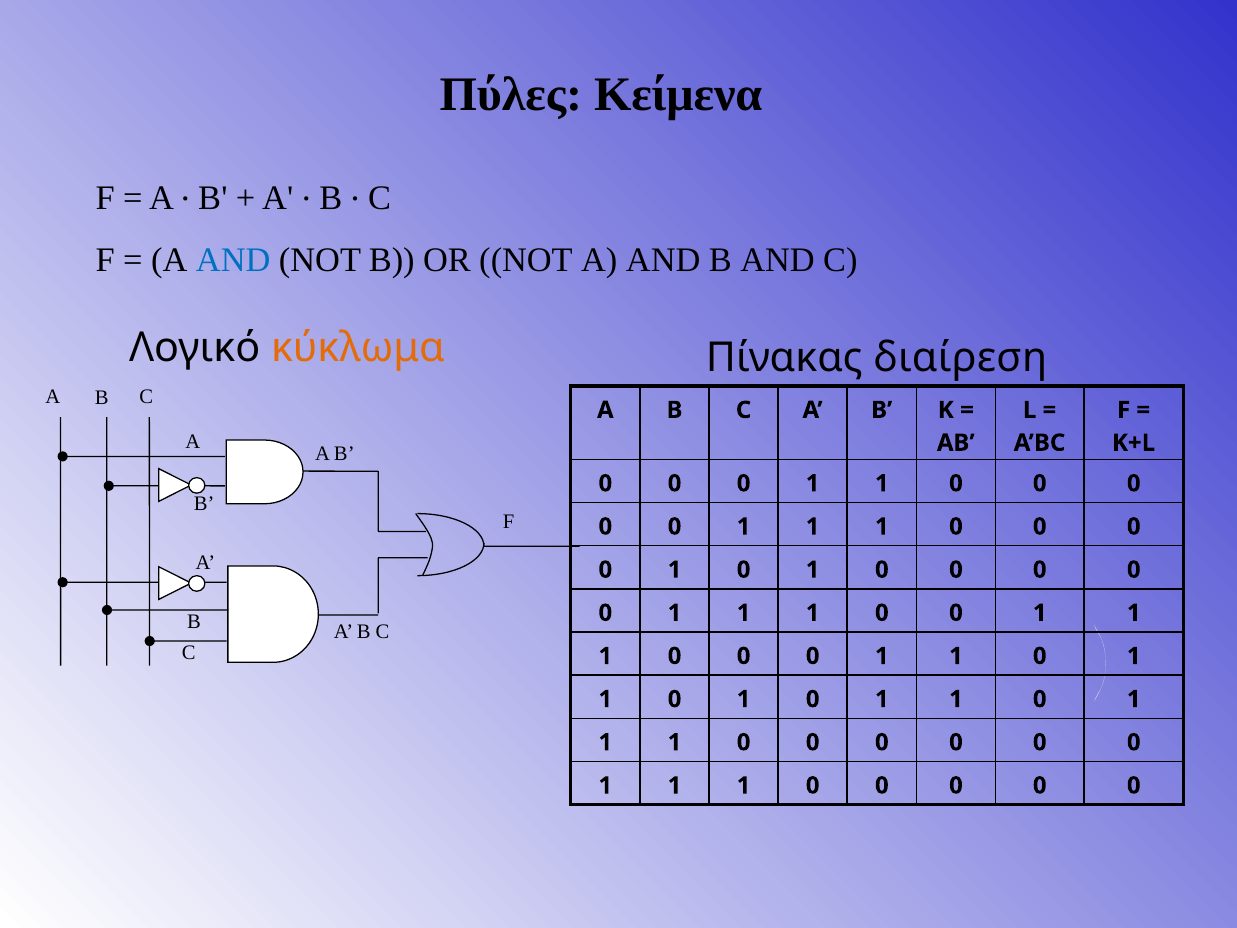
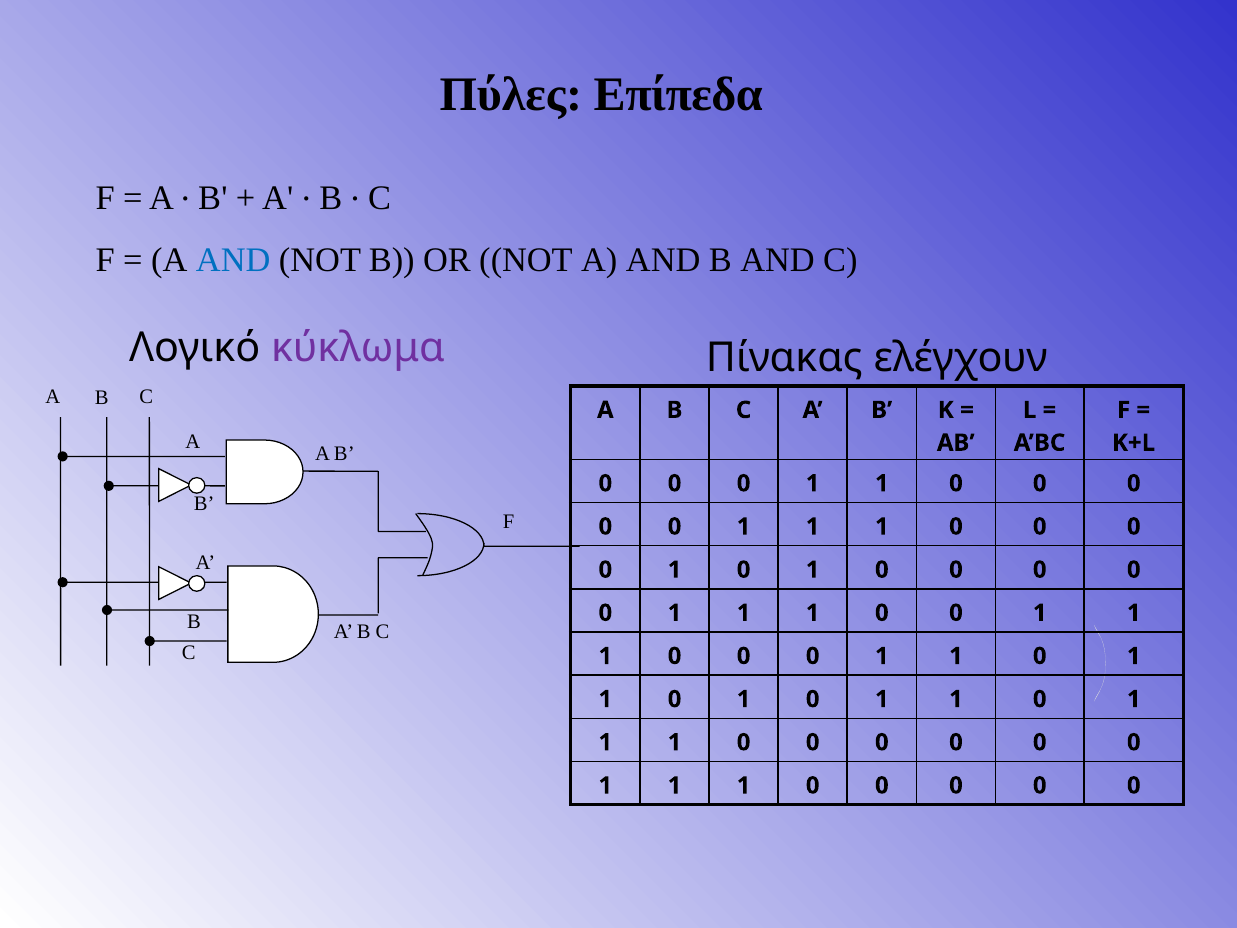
Κείμενα: Κείμενα -> Επίπεδα
κύκλωμα colour: orange -> purple
διαίρεση: διαίρεση -> ελέγχουν
